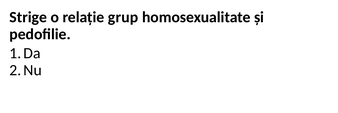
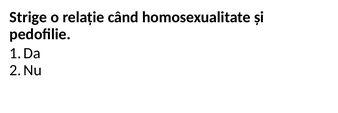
grup: grup -> când
